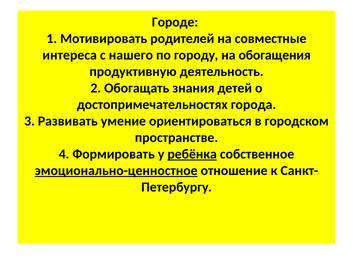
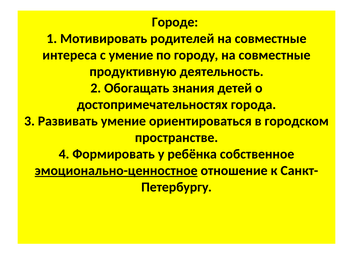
с нашего: нашего -> умение
городу на обогащения: обогащения -> совместные
ребёнка underline: present -> none
